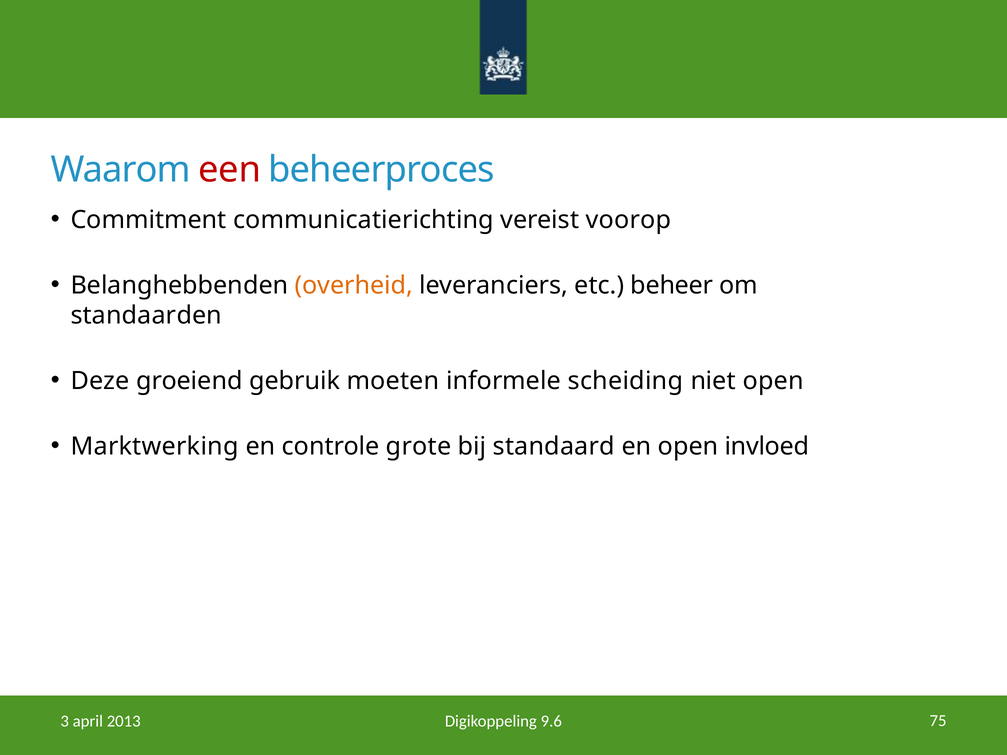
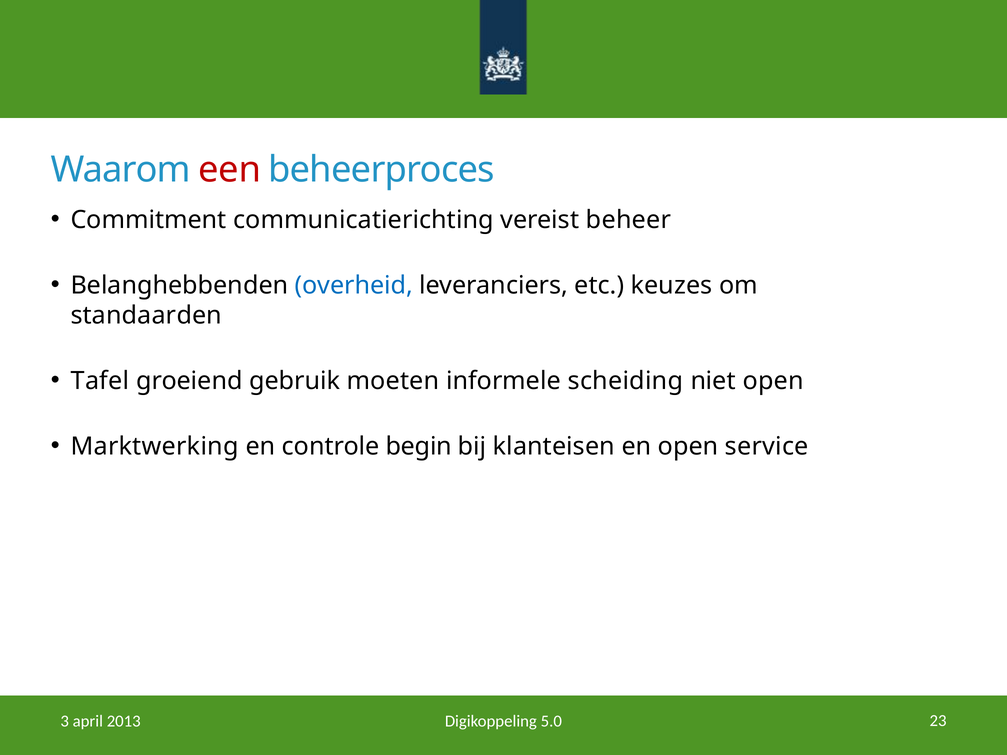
voorop: voorop -> beheer
overheid colour: orange -> blue
beheer: beheer -> keuzes
Deze: Deze -> Tafel
grote: grote -> begin
standaard: standaard -> klanteisen
invloed: invloed -> service
9.6: 9.6 -> 5.0
75: 75 -> 23
